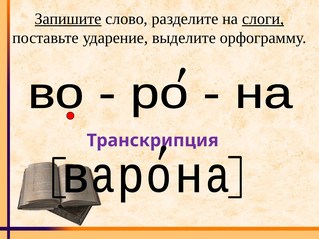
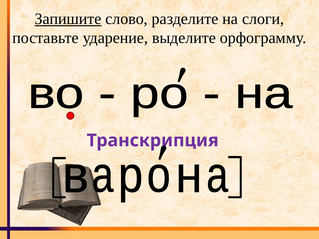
слоги underline: present -> none
